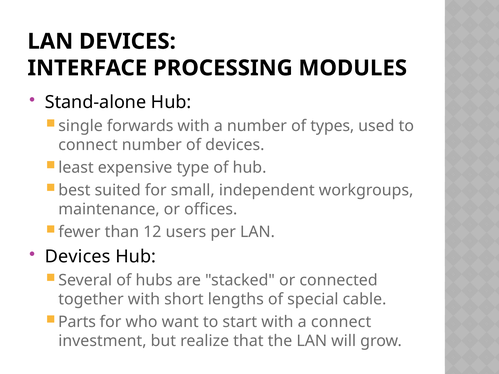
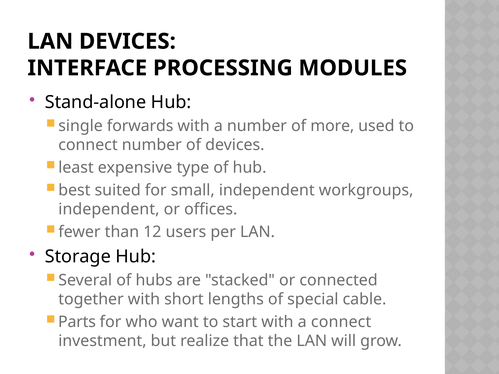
types: types -> more
maintenance at (109, 209): maintenance -> independent
Devices at (78, 257): Devices -> Storage
